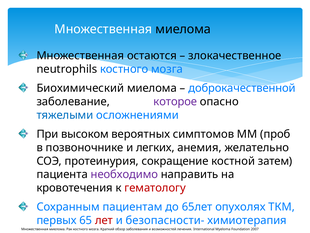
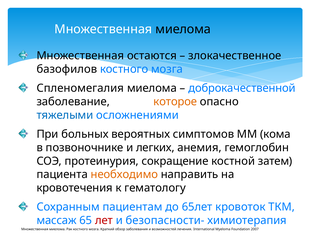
neutrophils: neutrophils -> базофилов
Биохимический: Биохимический -> Спленомегалия
которое colour: purple -> orange
высоком: высоком -> больных
проб: проб -> кома
желательно: желательно -> гемоглобин
необходимо colour: purple -> orange
гематологу colour: red -> black
опухолях: опухолях -> кровоток
первых: первых -> массаж
